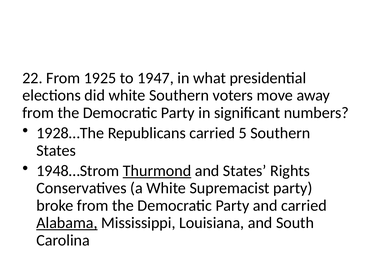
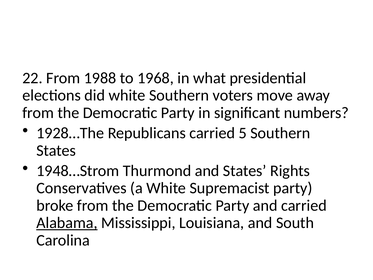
1925: 1925 -> 1988
1947: 1947 -> 1968
Thurmond underline: present -> none
